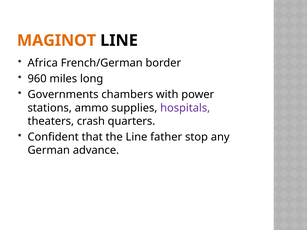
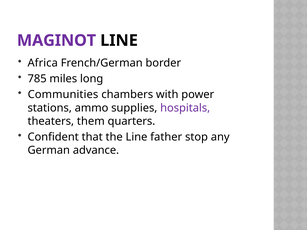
MAGINOT colour: orange -> purple
960: 960 -> 785
Governments: Governments -> Communities
crash: crash -> them
